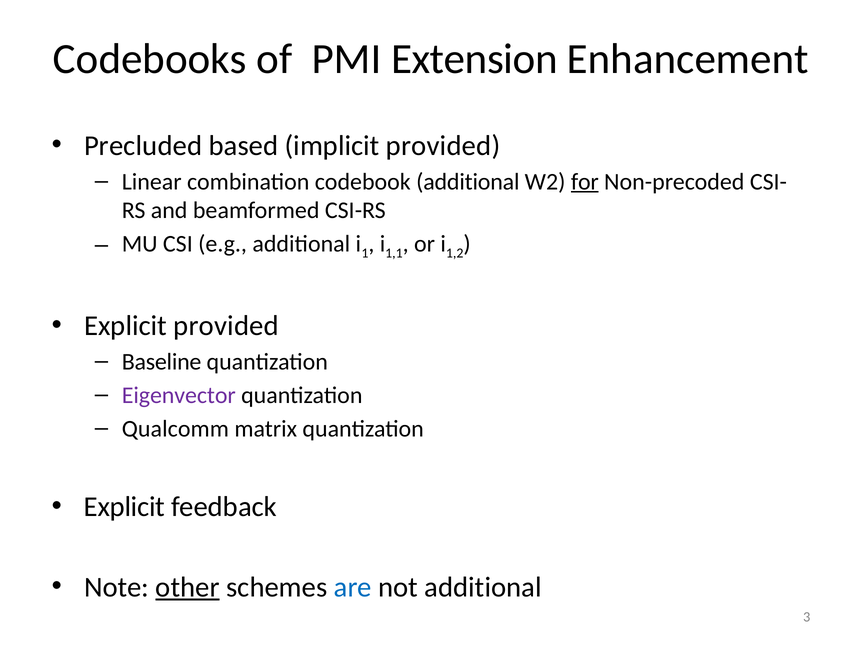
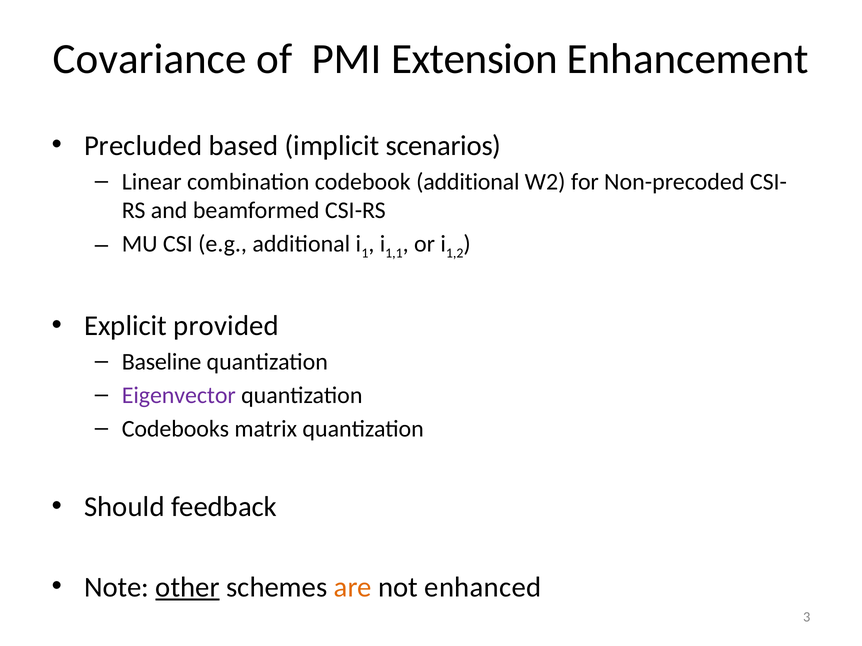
Codebooks: Codebooks -> Covariance
implicit provided: provided -> scenarios
for underline: present -> none
Qualcomm: Qualcomm -> Codebooks
Explicit at (125, 507): Explicit -> Should
are colour: blue -> orange
not additional: additional -> enhanced
